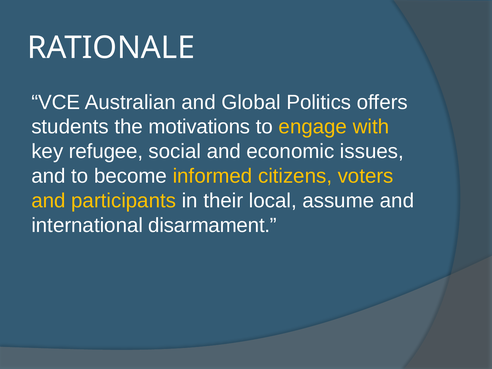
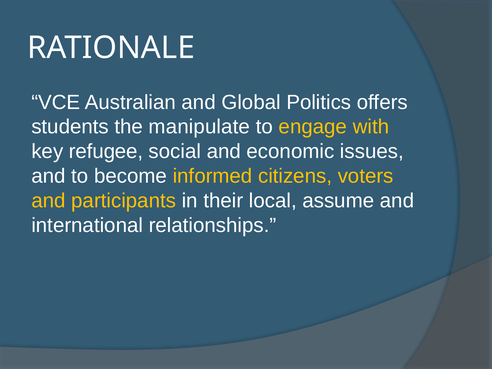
motivations: motivations -> manipulate
disarmament: disarmament -> relationships
